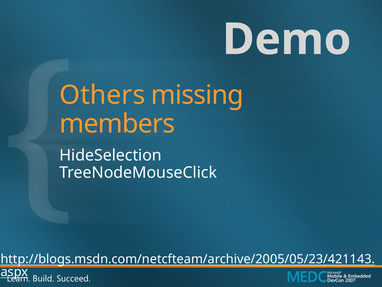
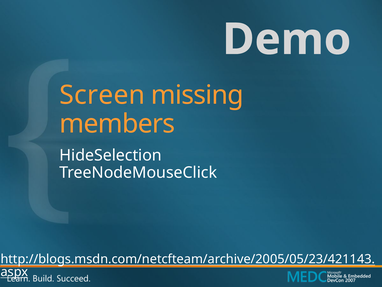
Others: Others -> Screen
